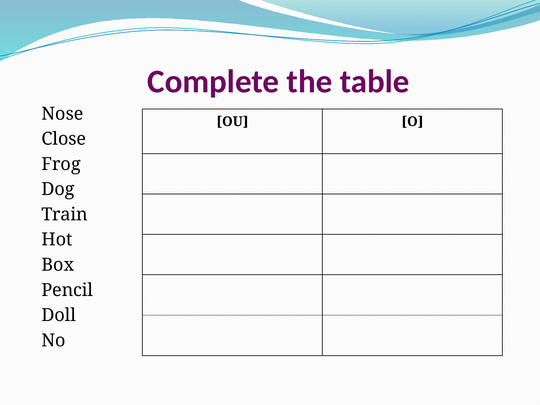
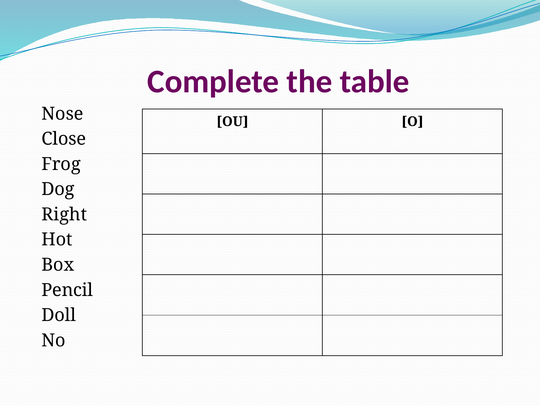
Train: Train -> Right
